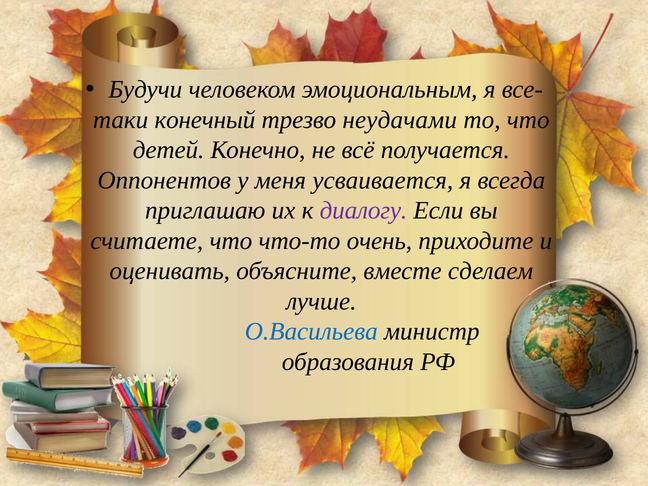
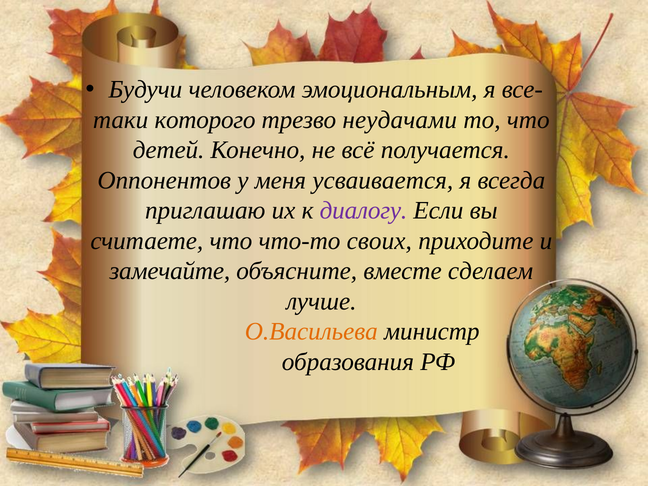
конечный: конечный -> которого
очень: очень -> своих
оценивать: оценивать -> замечайте
О.Васильева colour: blue -> orange
